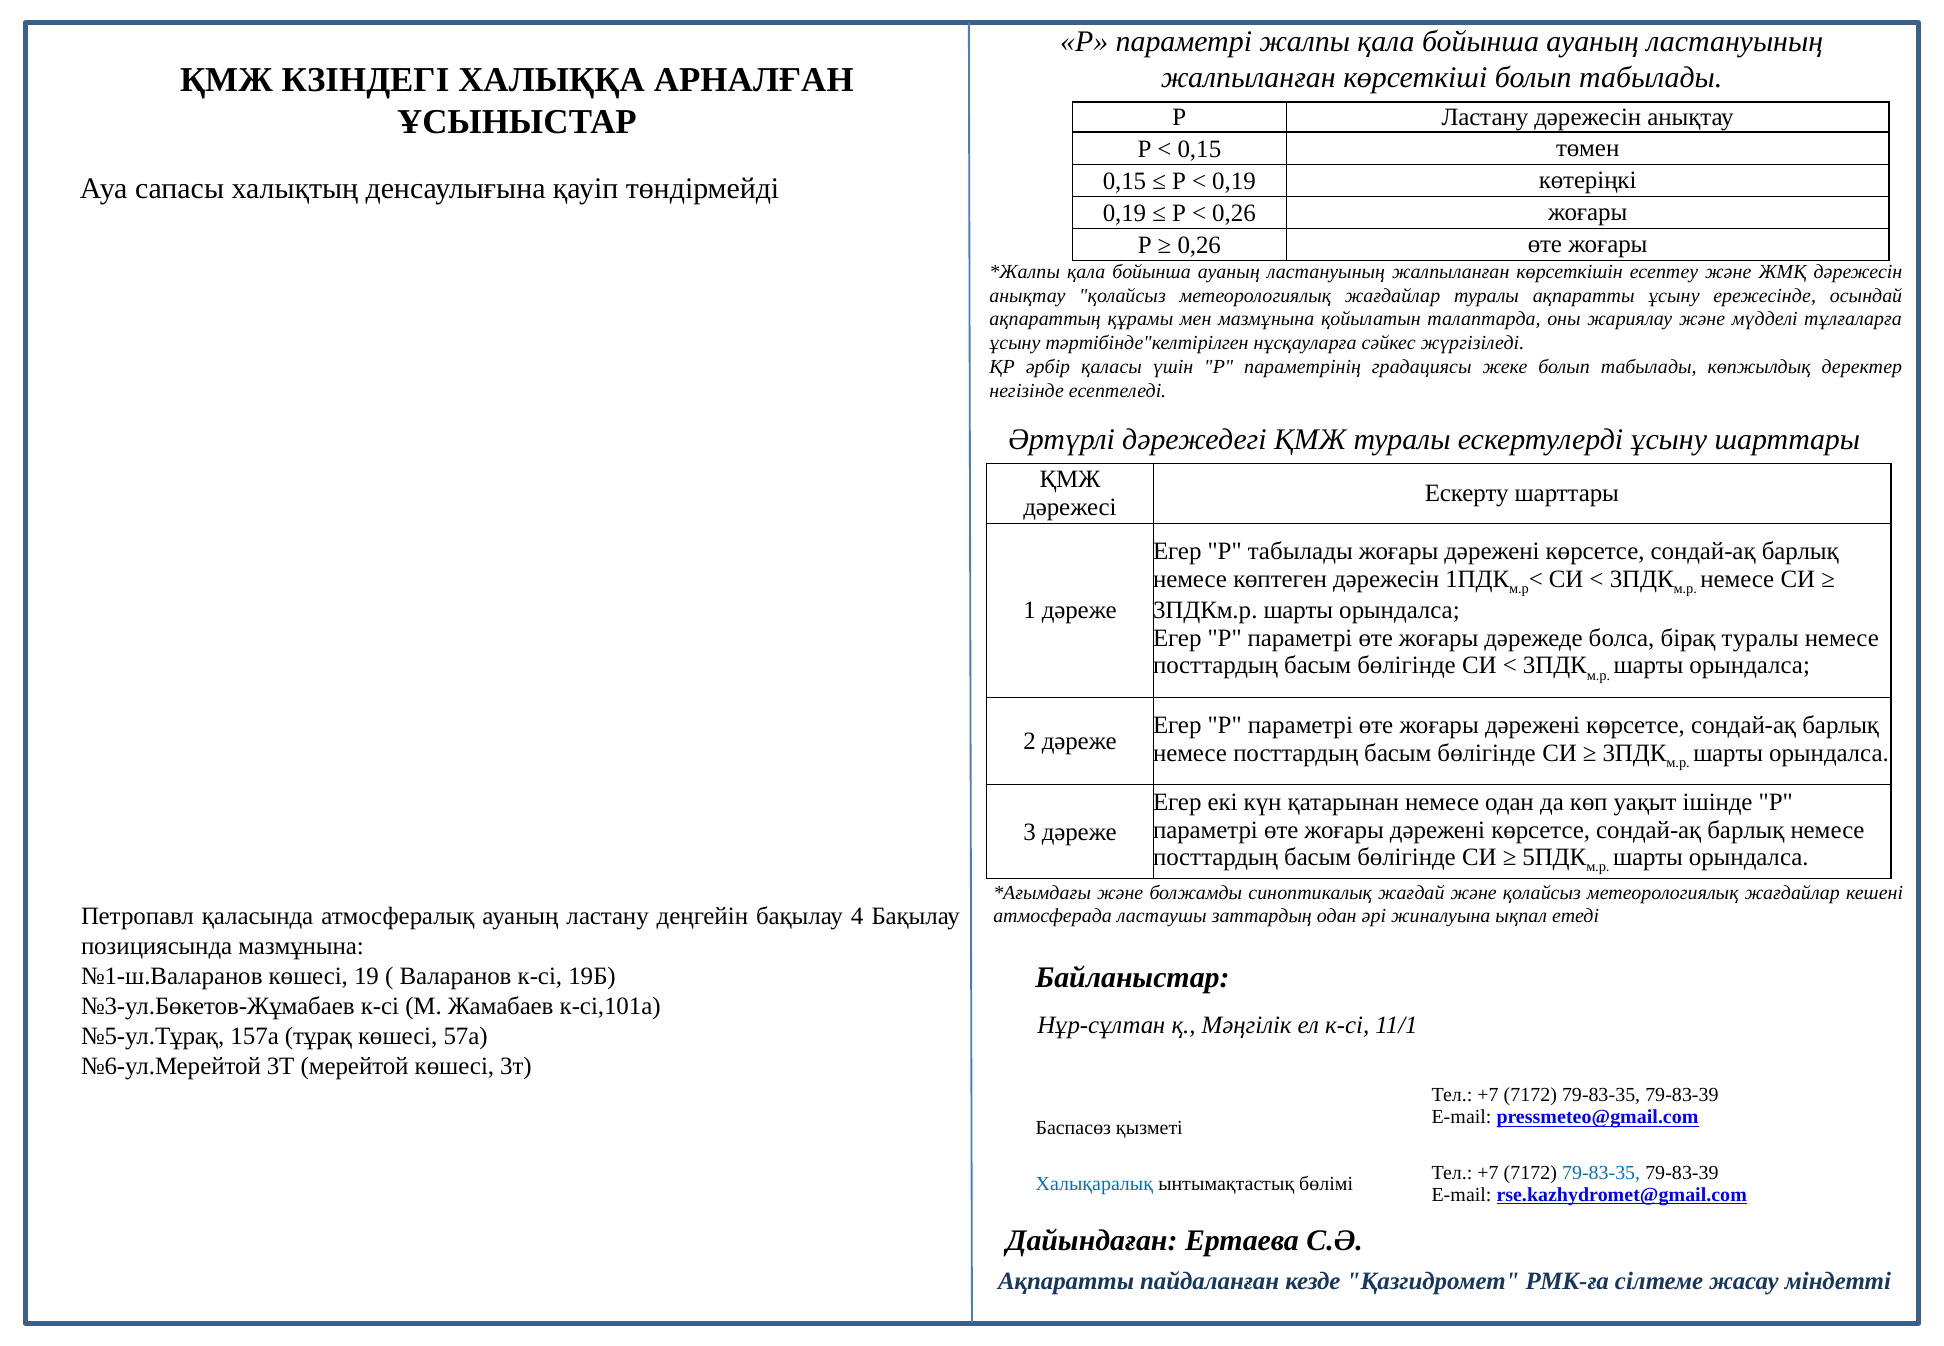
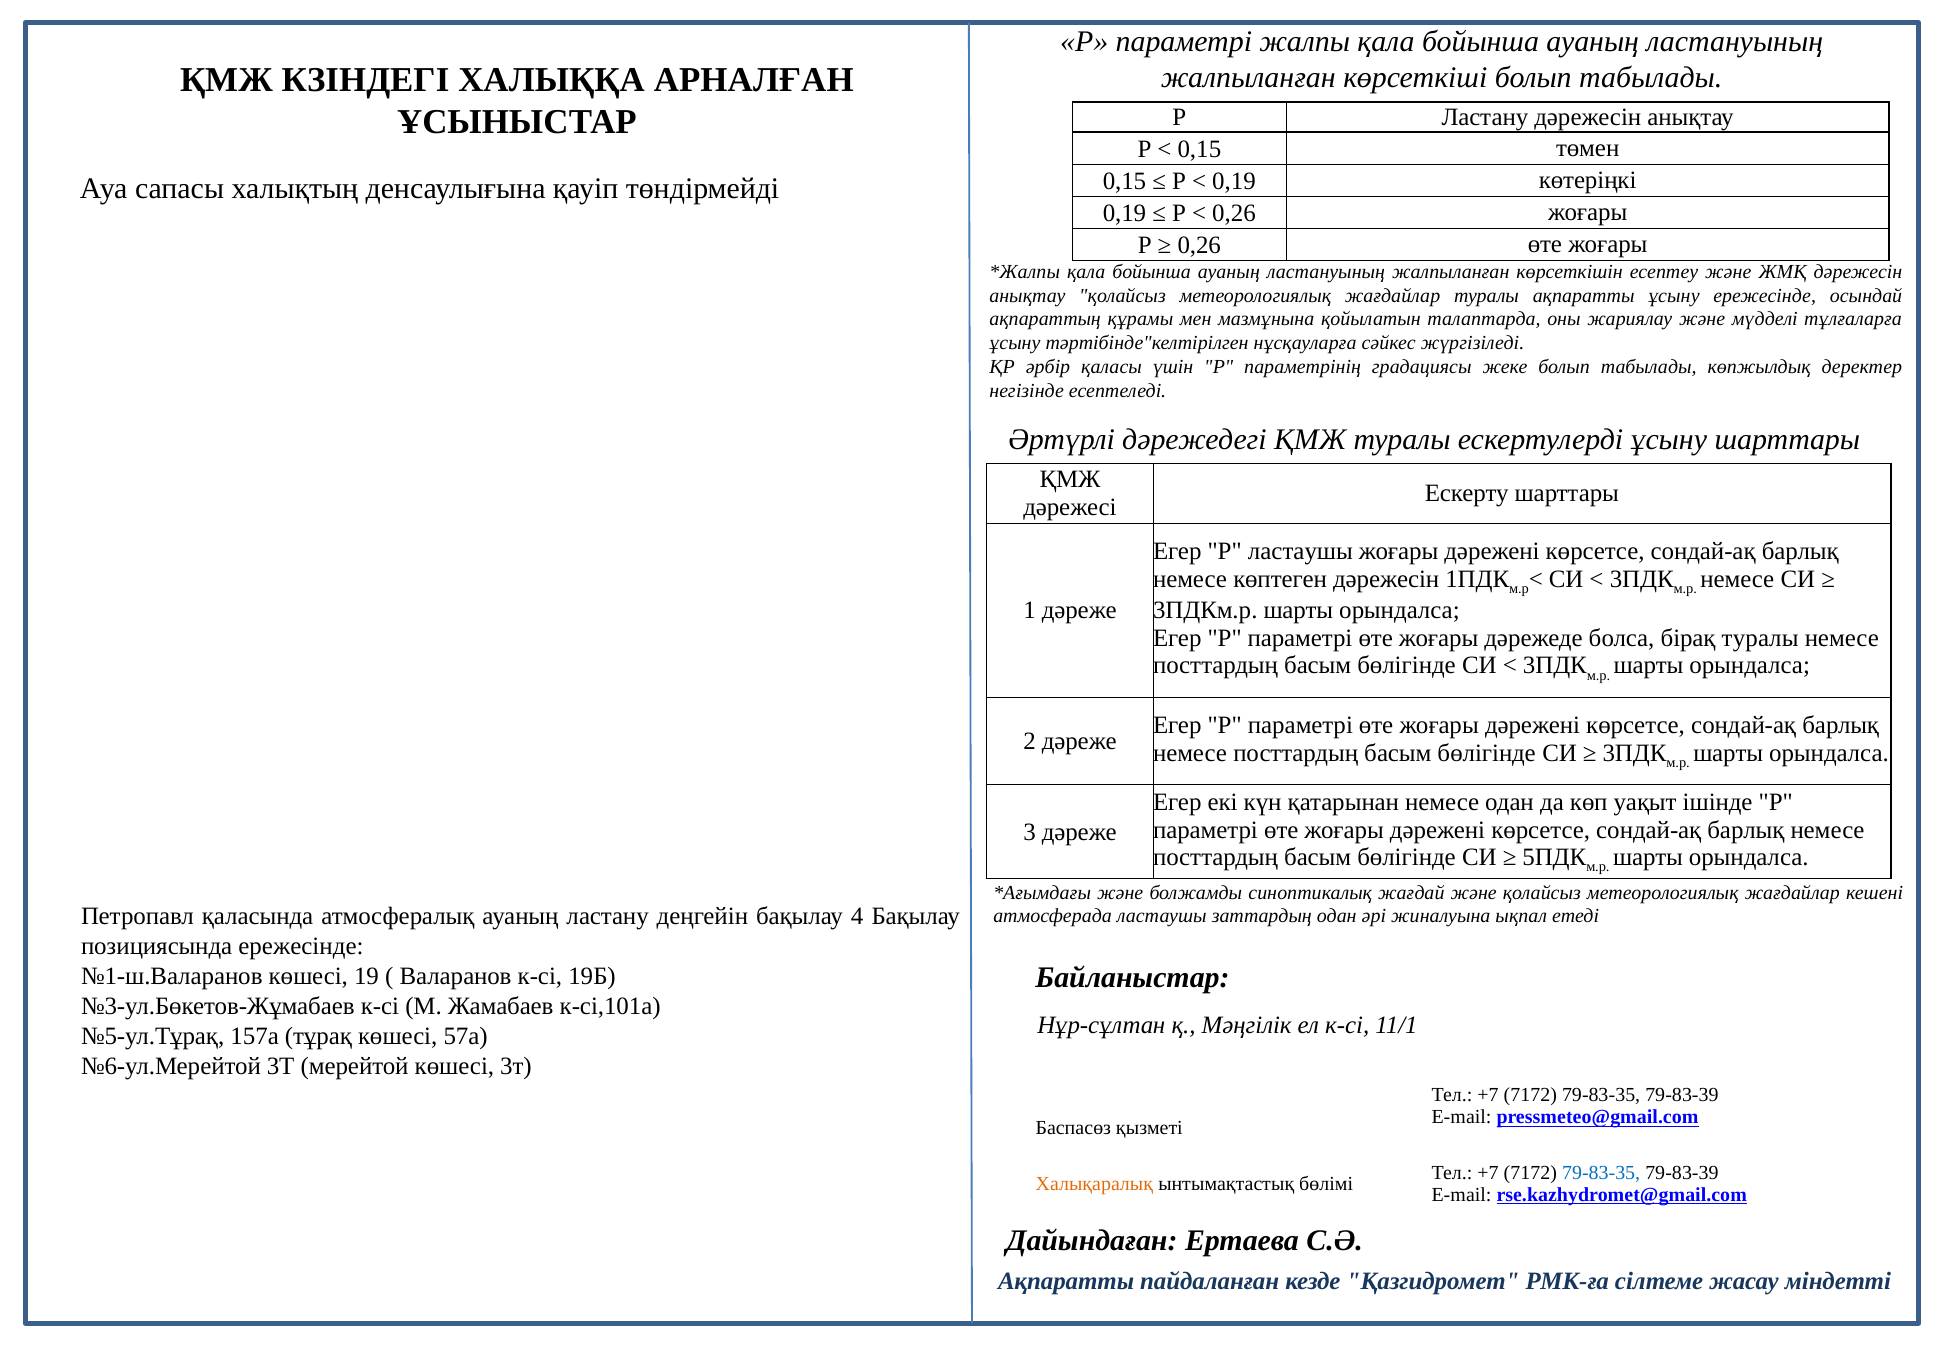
Р табылады: табылады -> ластаушы
позициясында мазмұнына: мазмұнына -> ережесінде
Халықаралық colour: blue -> orange
